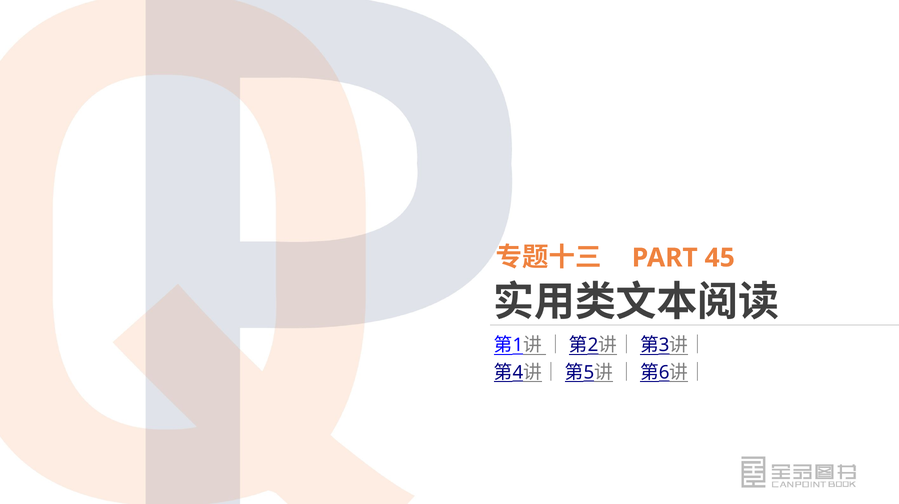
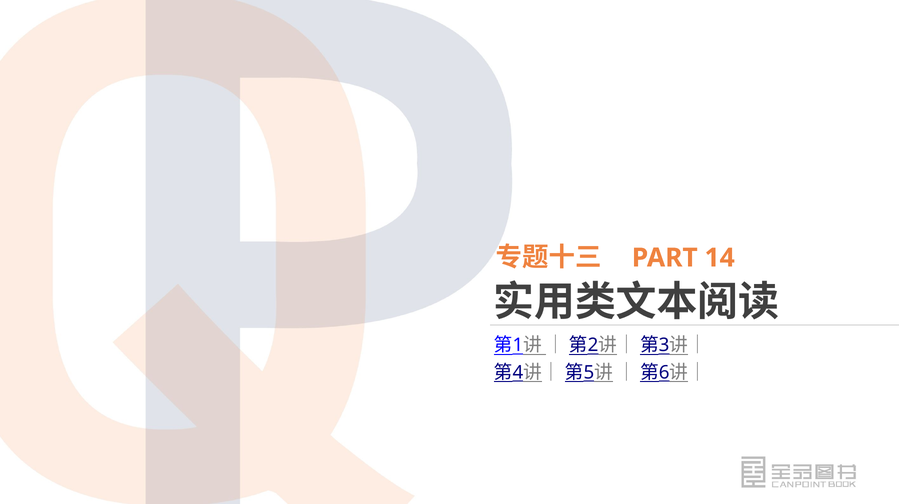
45: 45 -> 14
